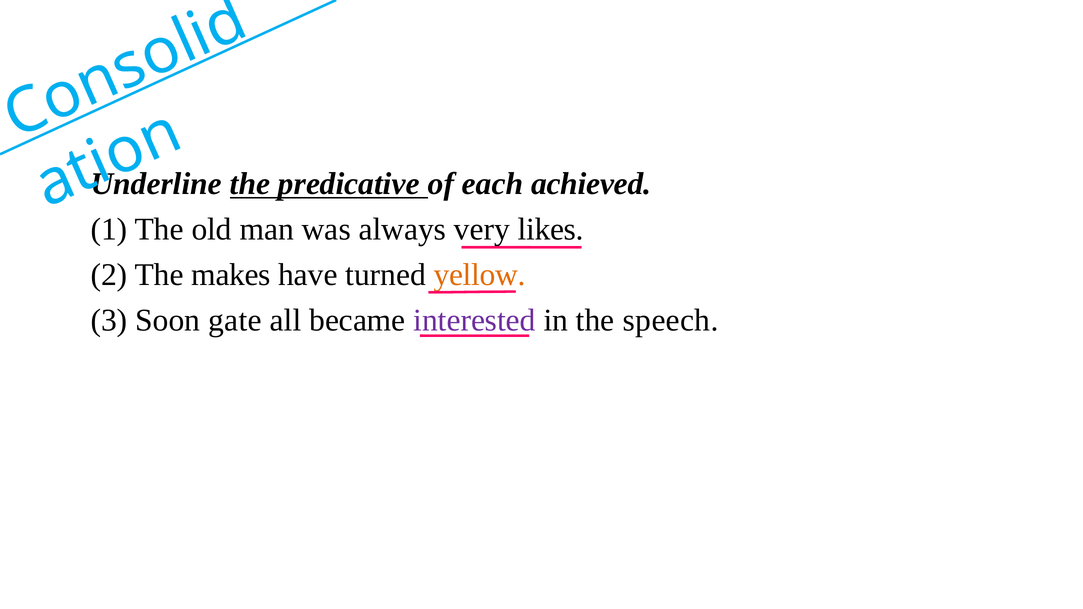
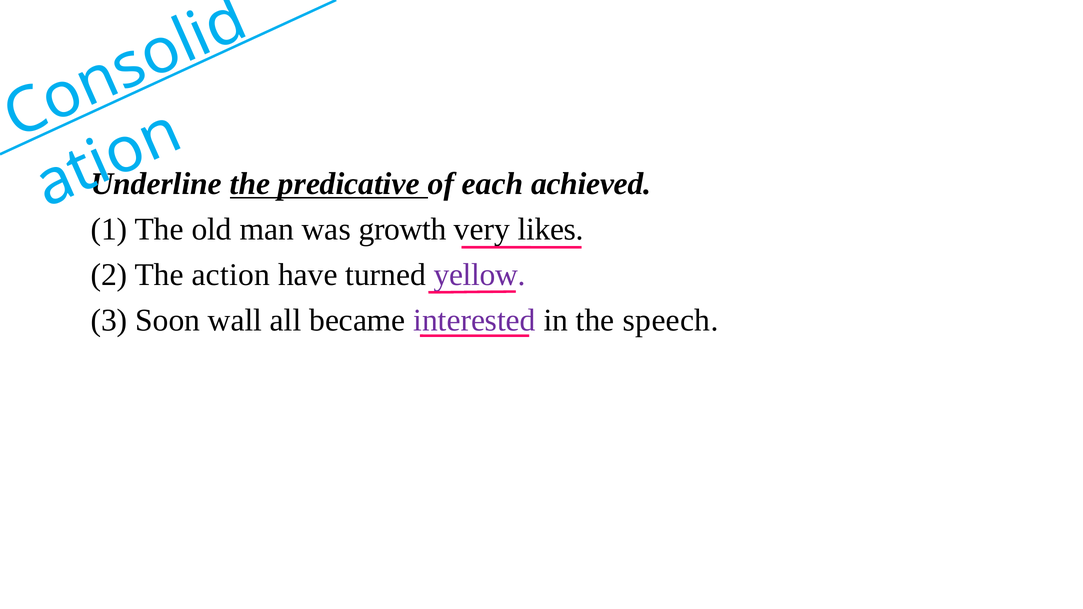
always: always -> growth
makes: makes -> action
yellow colour: orange -> purple
gate: gate -> wall
